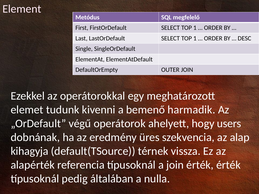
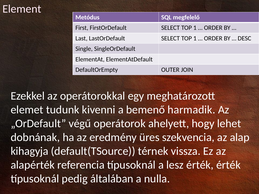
users: users -> lehet
a join: join -> lesz
